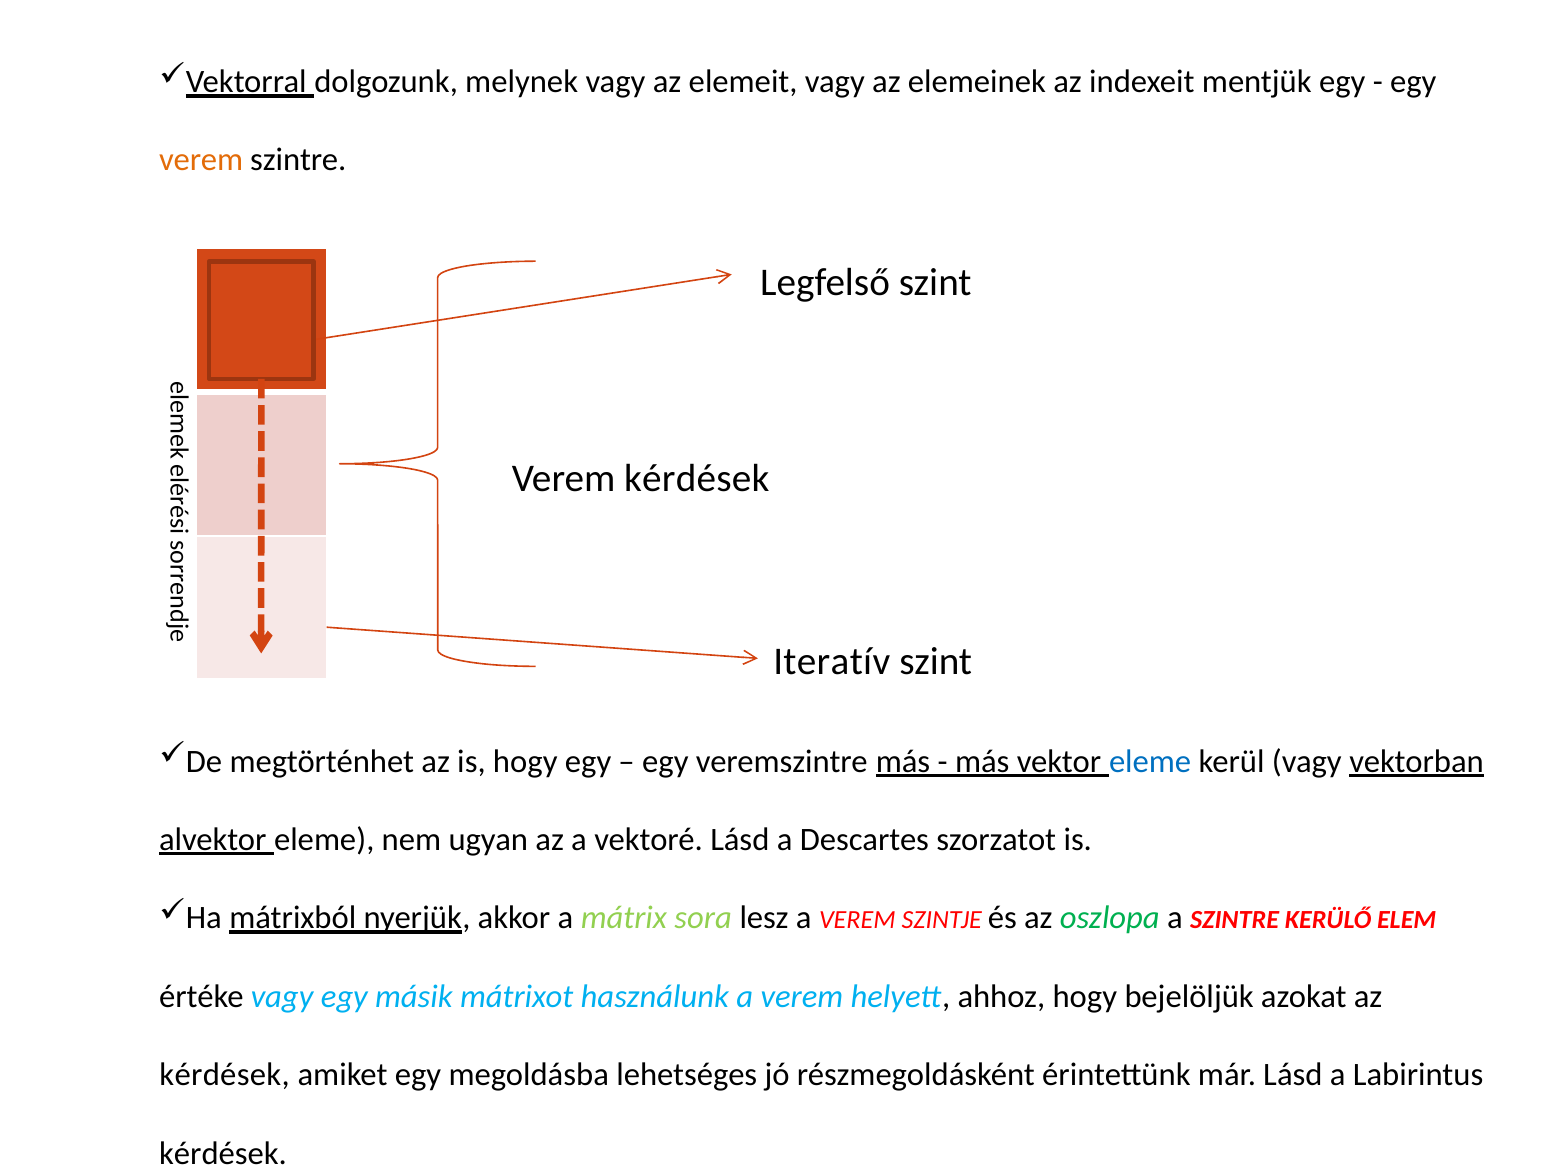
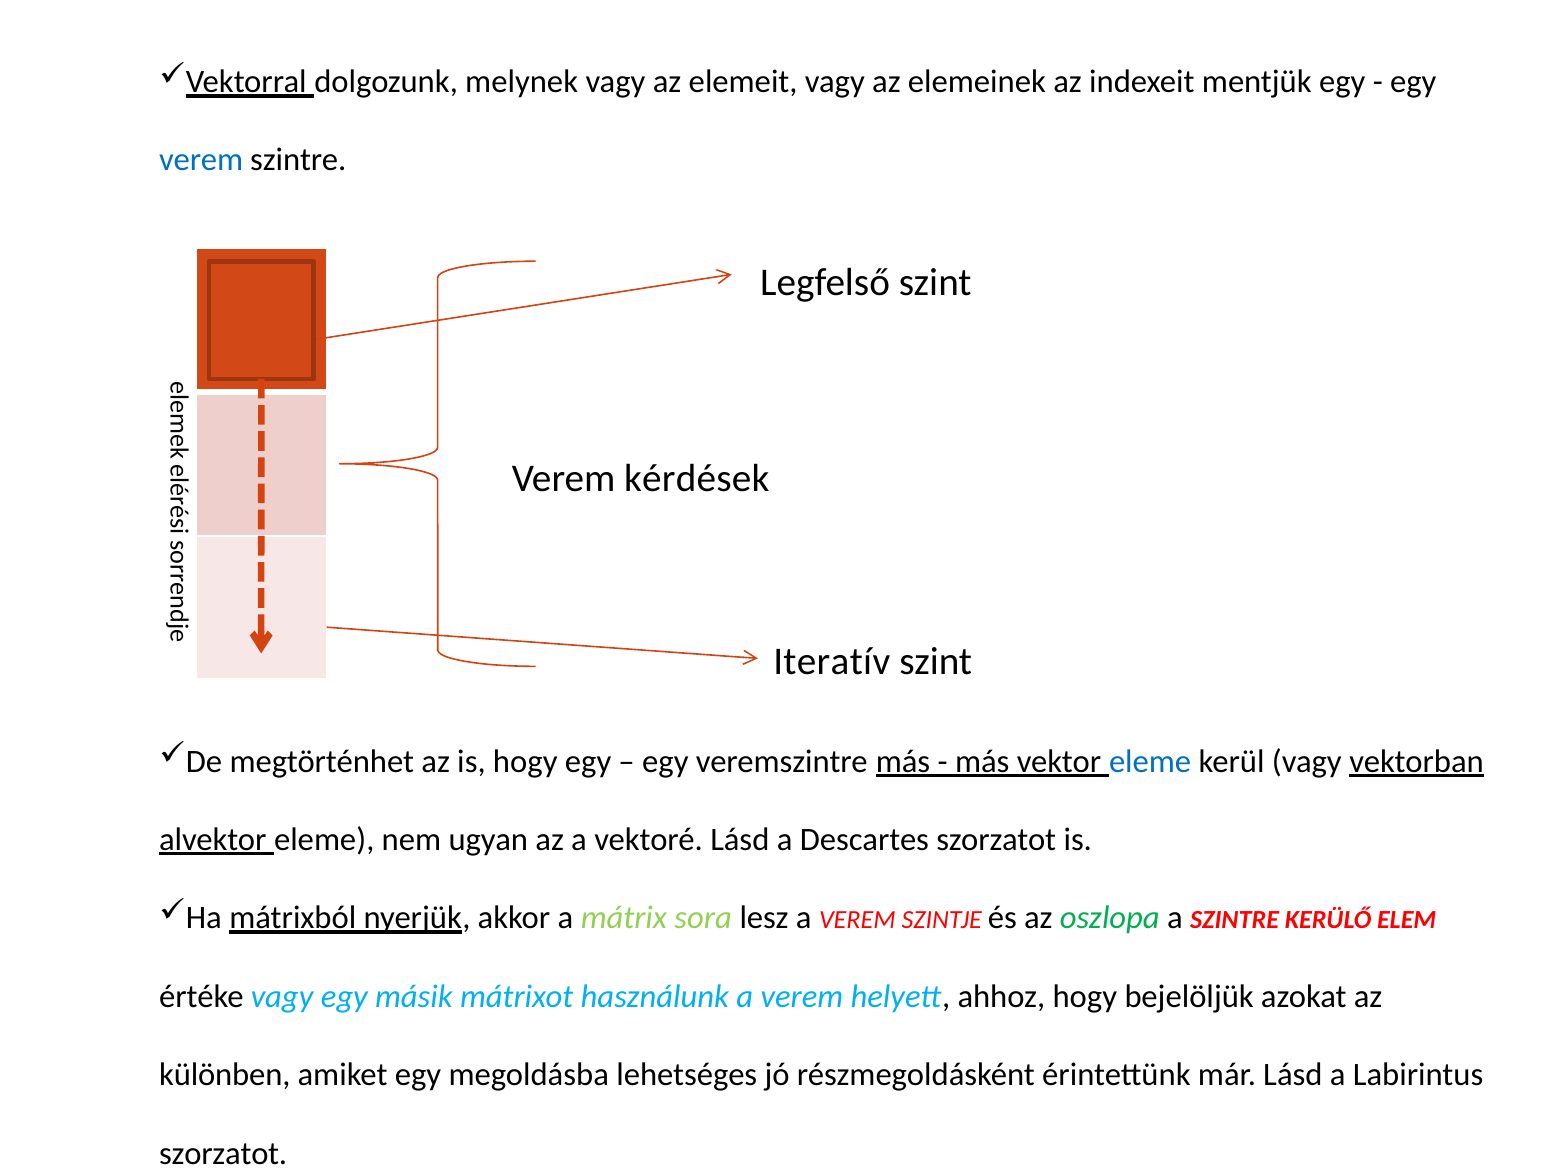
verem at (201, 160) colour: orange -> blue
kérdések at (225, 1075): kérdések -> különben
kérdések at (223, 1153): kérdések -> szorzatot
